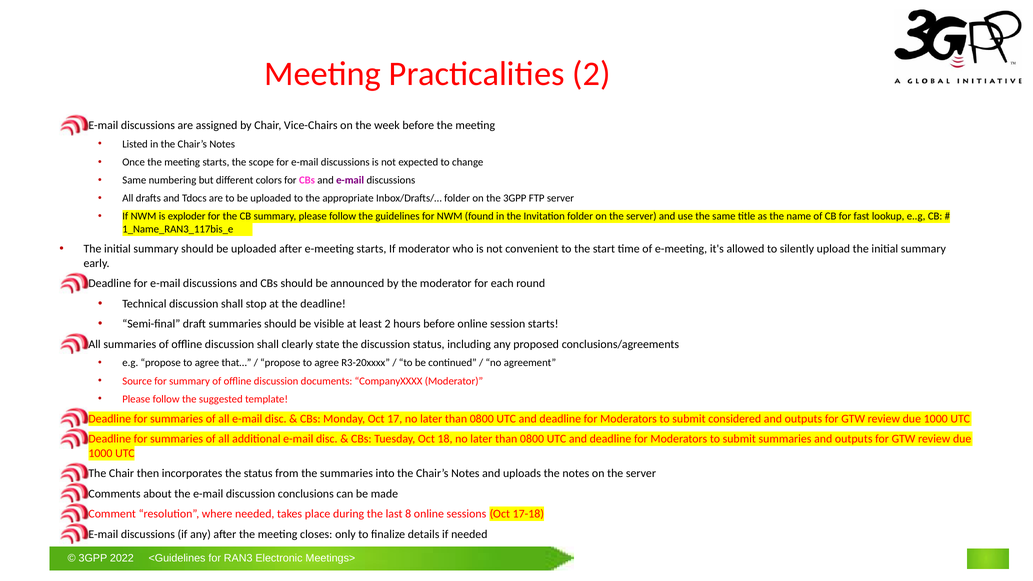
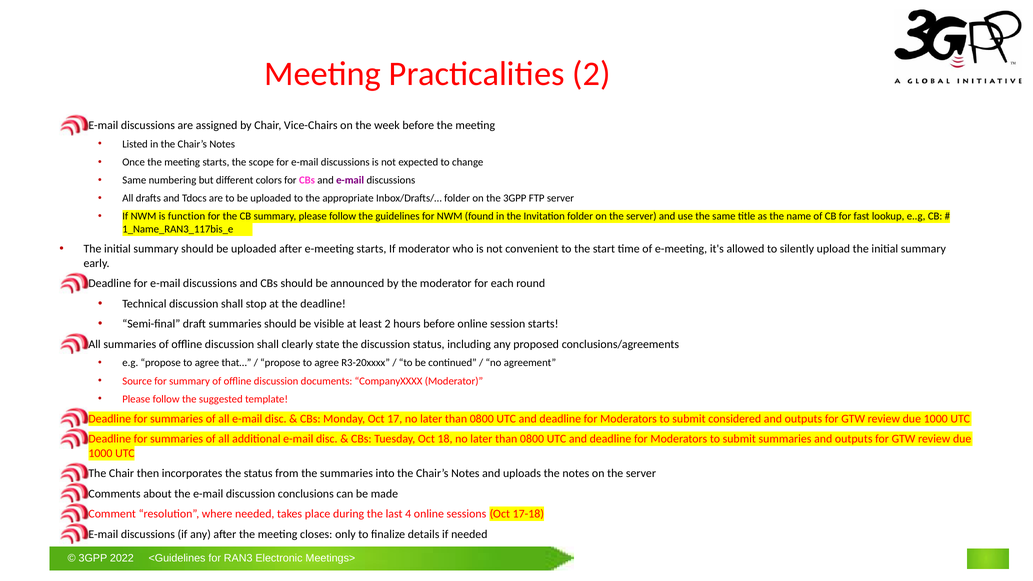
exploder: exploder -> function
8: 8 -> 4
